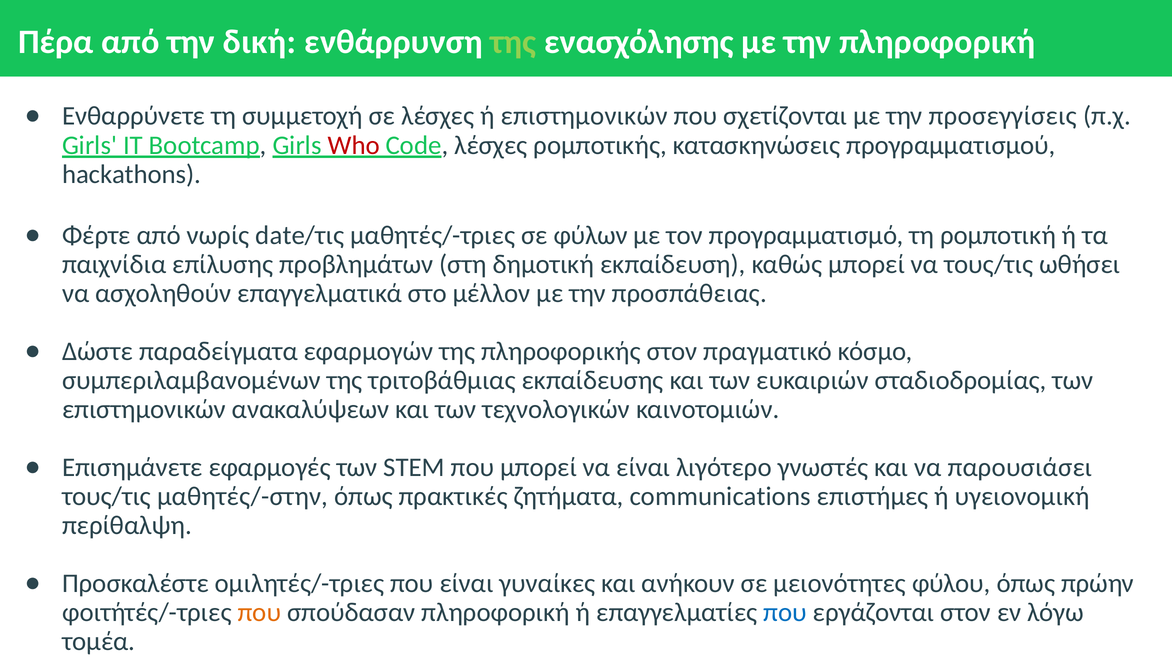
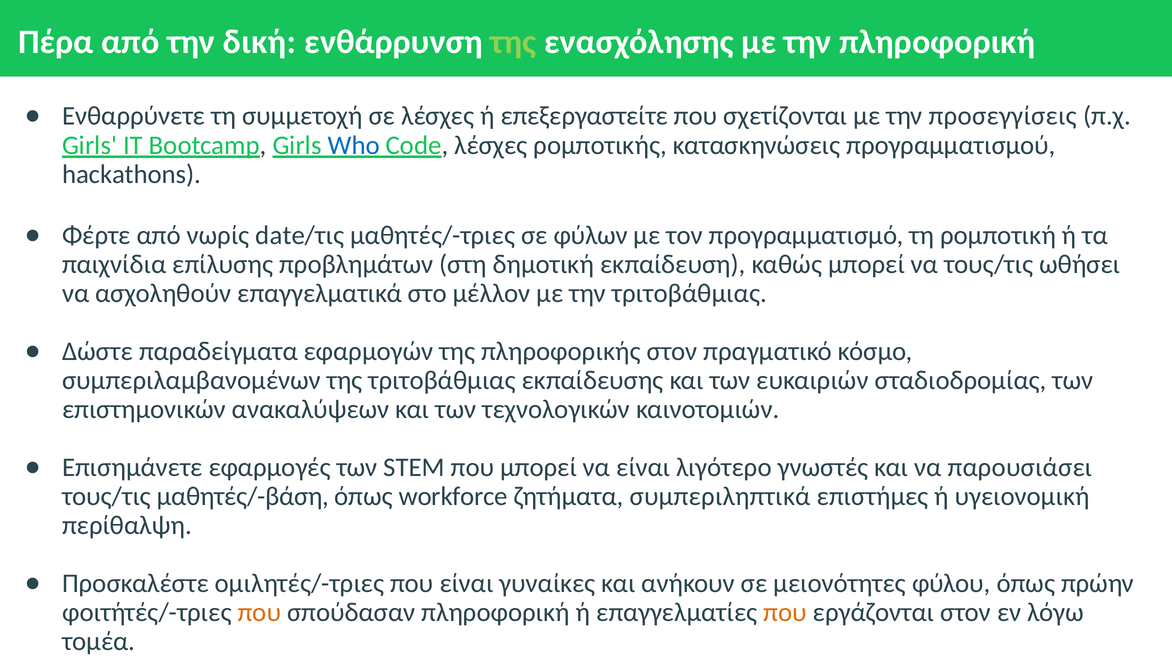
ή επιστημονικών: επιστημονικών -> επεξεργαστείτε
Who colour: red -> blue
την προσπάθειας: προσπάθειας -> τριτοβάθμιας
μαθητές/-στην: μαθητές/-στην -> μαθητές/-βάση
πρακτικές: πρακτικές -> workforce
communications: communications -> συμπεριληπτικά
που at (785, 613) colour: blue -> orange
